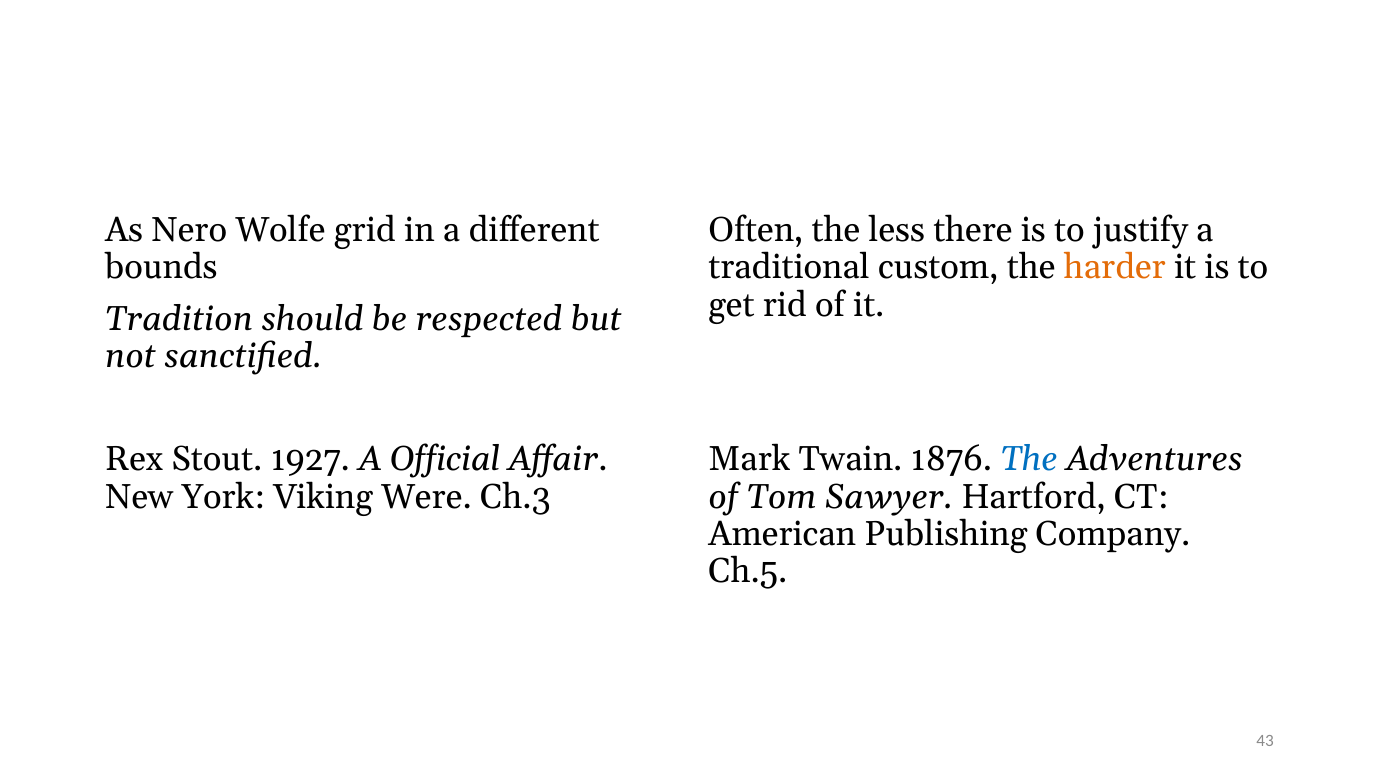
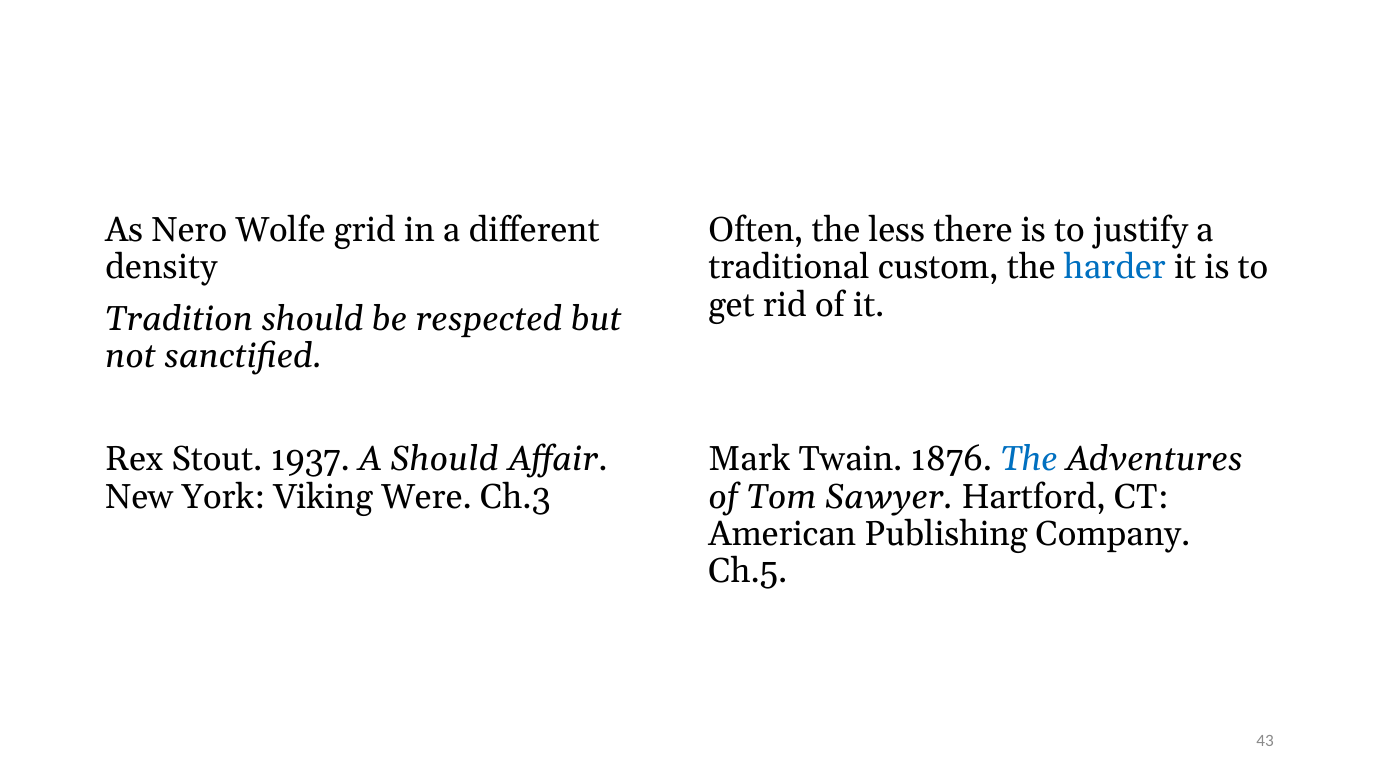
bounds: bounds -> density
harder colour: orange -> blue
1927: 1927 -> 1937
A Official: Official -> Should
